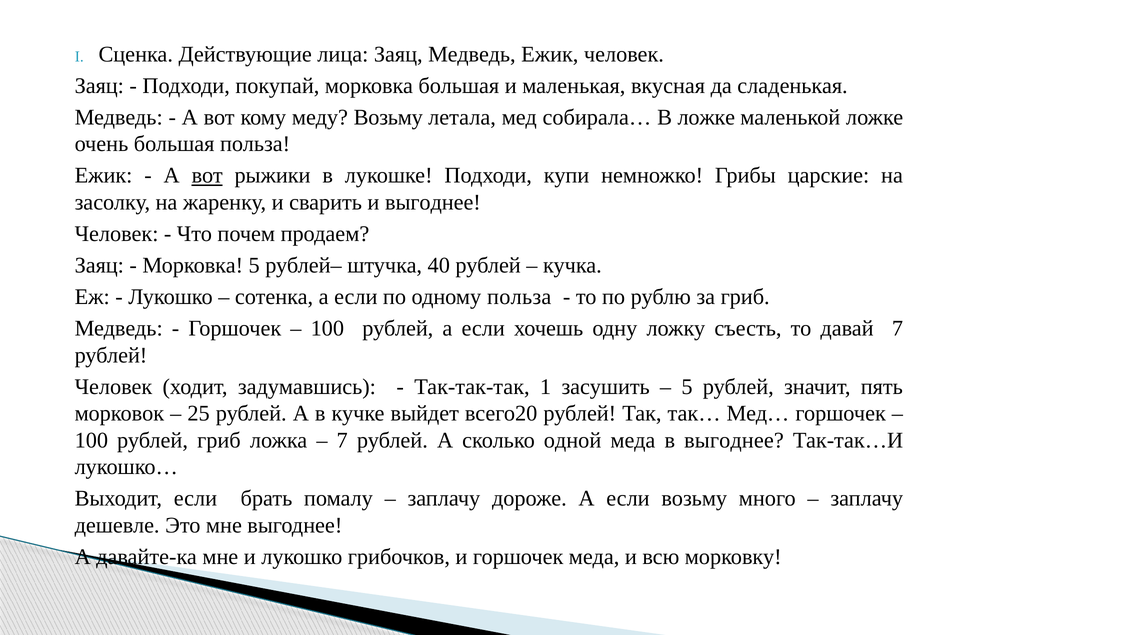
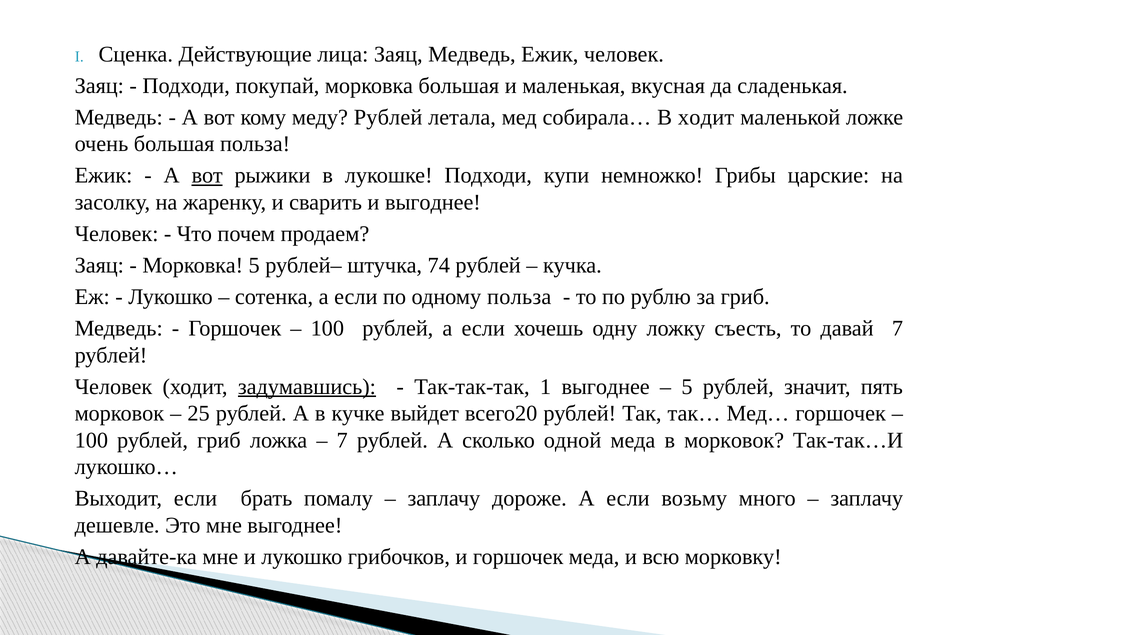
меду Возьму: Возьму -> Рублей
В ложке: ложке -> ходит
40: 40 -> 74
задумавшись underline: none -> present
1 засушить: засушить -> выгоднее
в выгоднее: выгоднее -> морковок
